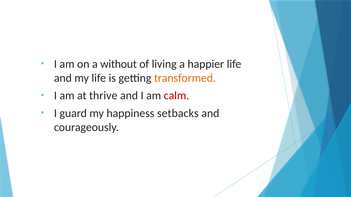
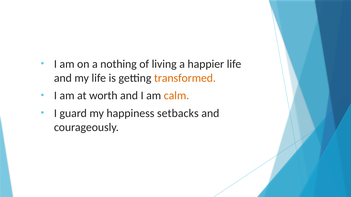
without: without -> nothing
thrive: thrive -> worth
calm colour: red -> orange
